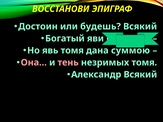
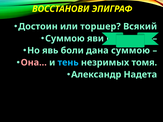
будешь: будешь -> торшер
Богатый at (65, 39): Богатый -> Суммою
явь томя: томя -> боли
тень colour: pink -> light blue
Александр Всякий: Всякий -> Надета
